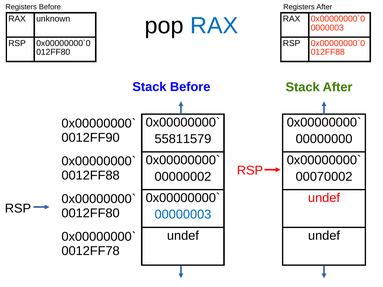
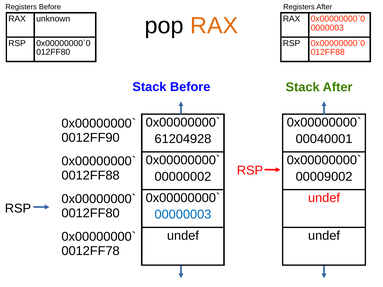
RAX at (214, 26) colour: blue -> orange
55811579: 55811579 -> 61204928
00000000: 00000000 -> 00040001
00070002: 00070002 -> 00009002
